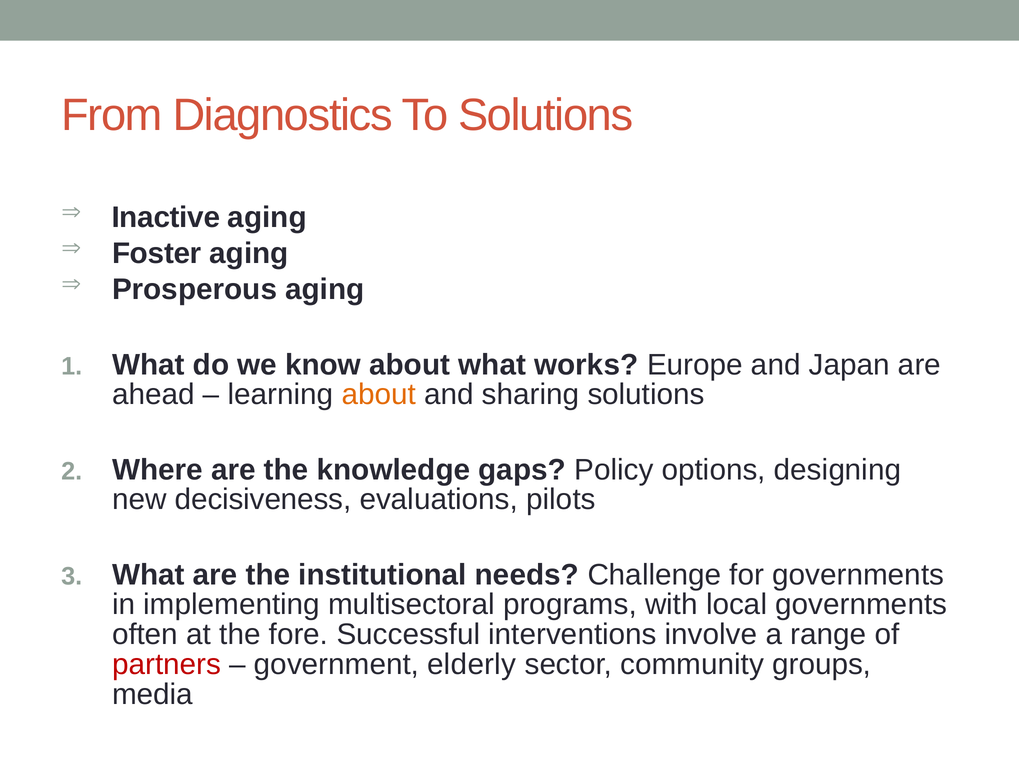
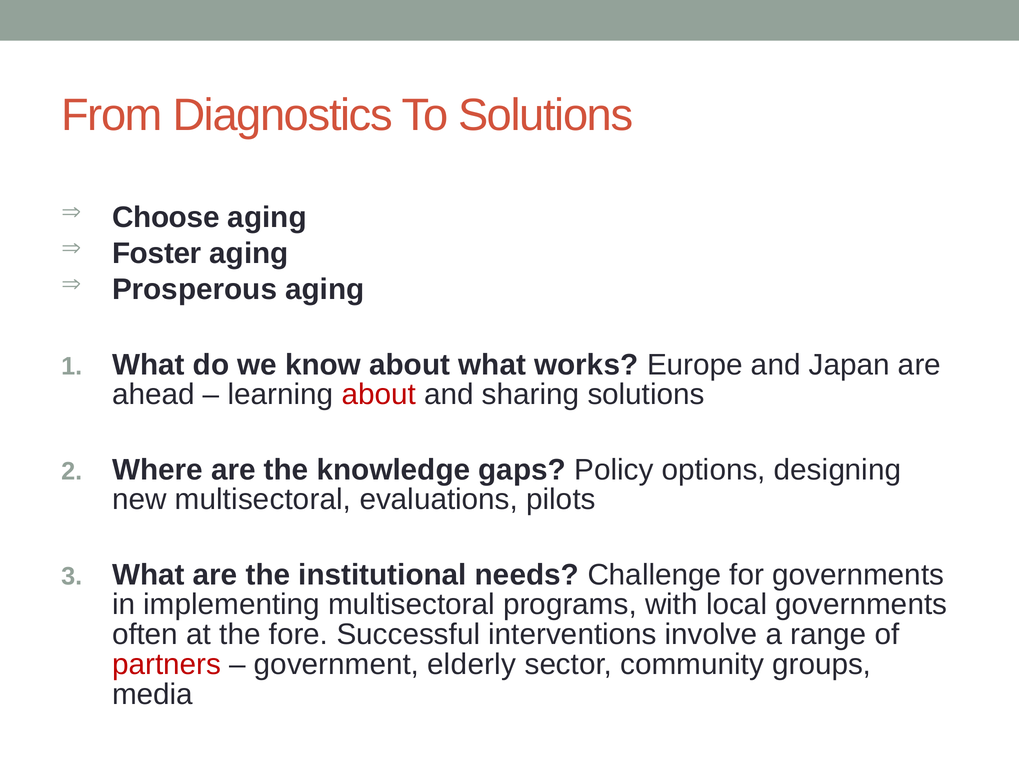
Inactive: Inactive -> Choose
about at (379, 394) colour: orange -> red
new decisiveness: decisiveness -> multisectoral
